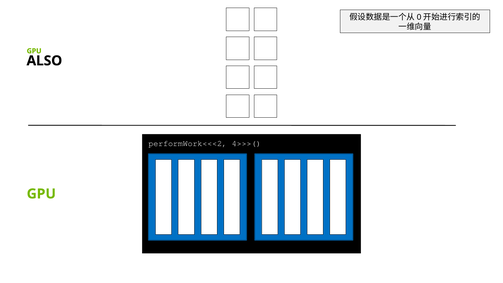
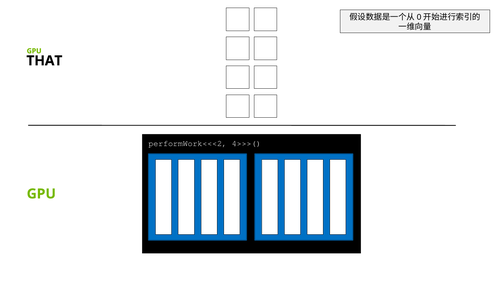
ALSO: ALSO -> THAT
